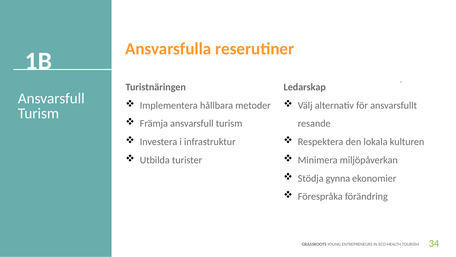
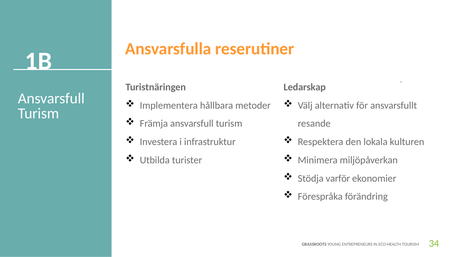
gynna: gynna -> varför
